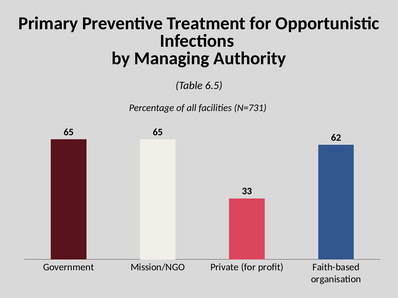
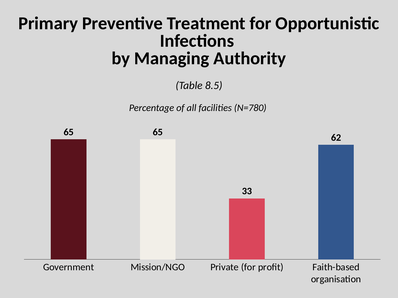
6.5: 6.5 -> 8.5
N=731: N=731 -> N=780
